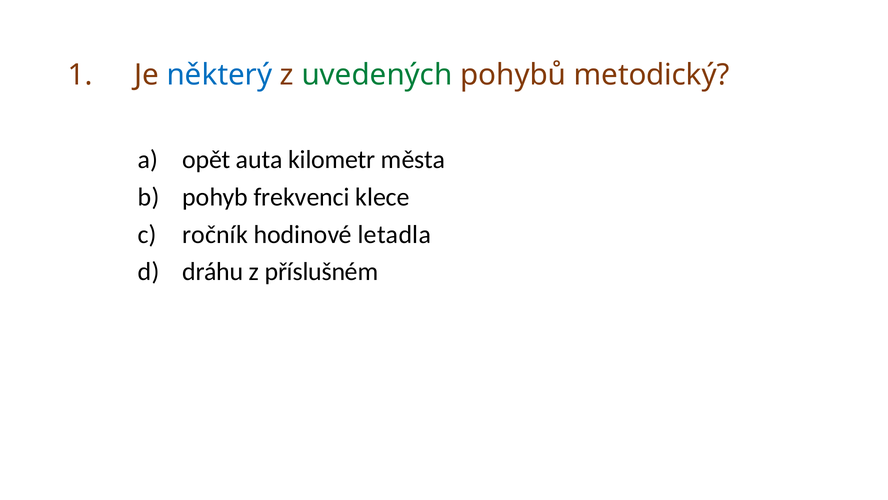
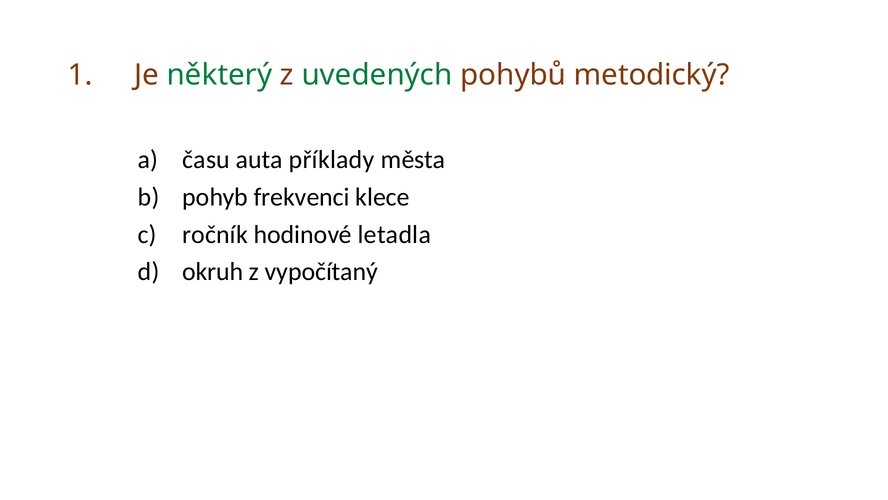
některý colour: blue -> green
opět: opět -> času
kilometr: kilometr -> příklady
dráhu: dráhu -> okruh
příslušném: příslušném -> vypočítaný
